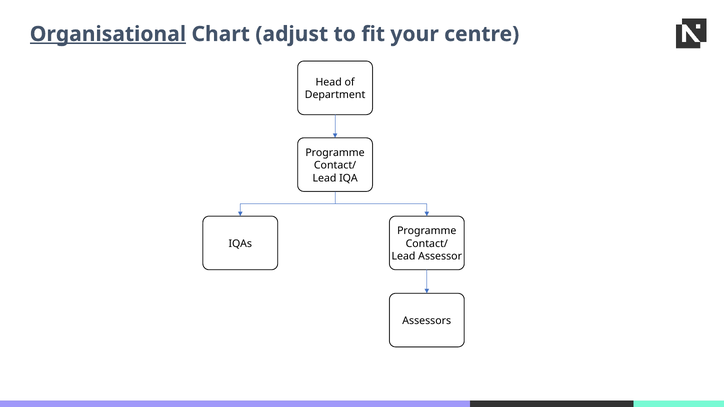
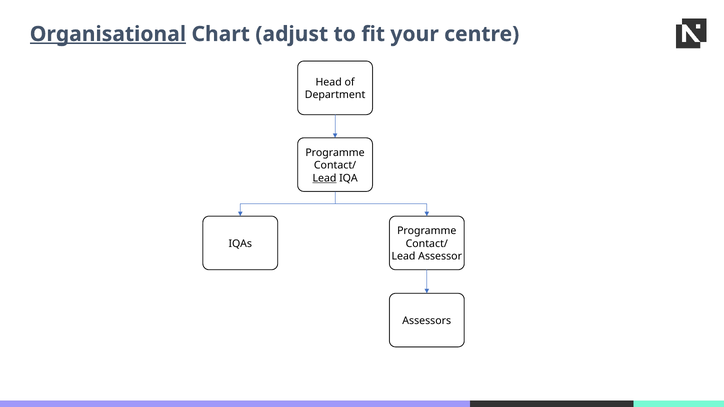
Lead at (324, 178) underline: none -> present
